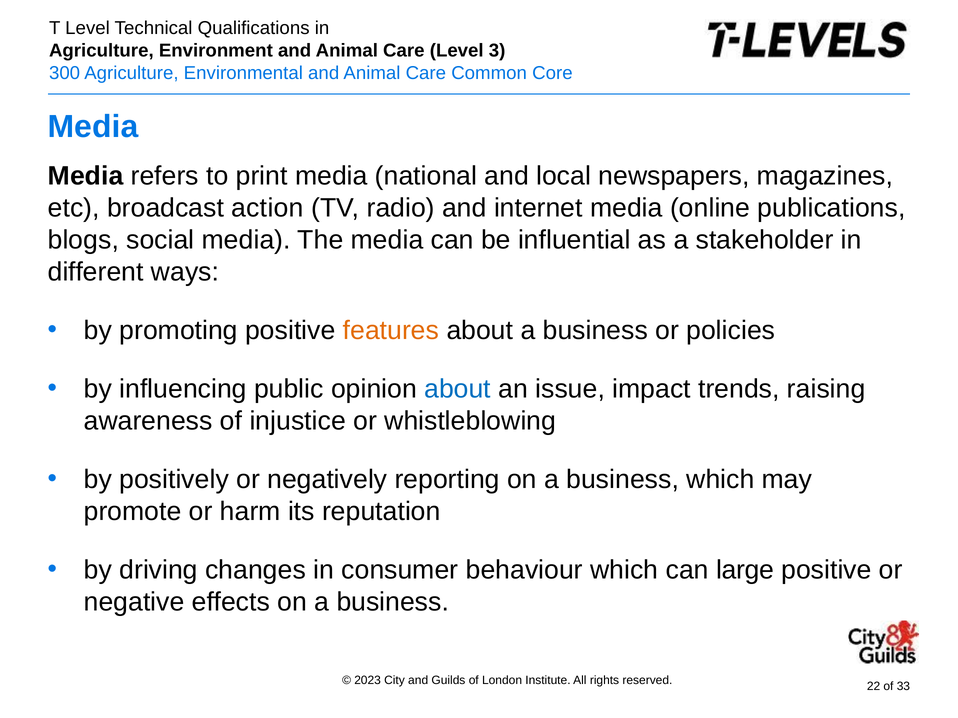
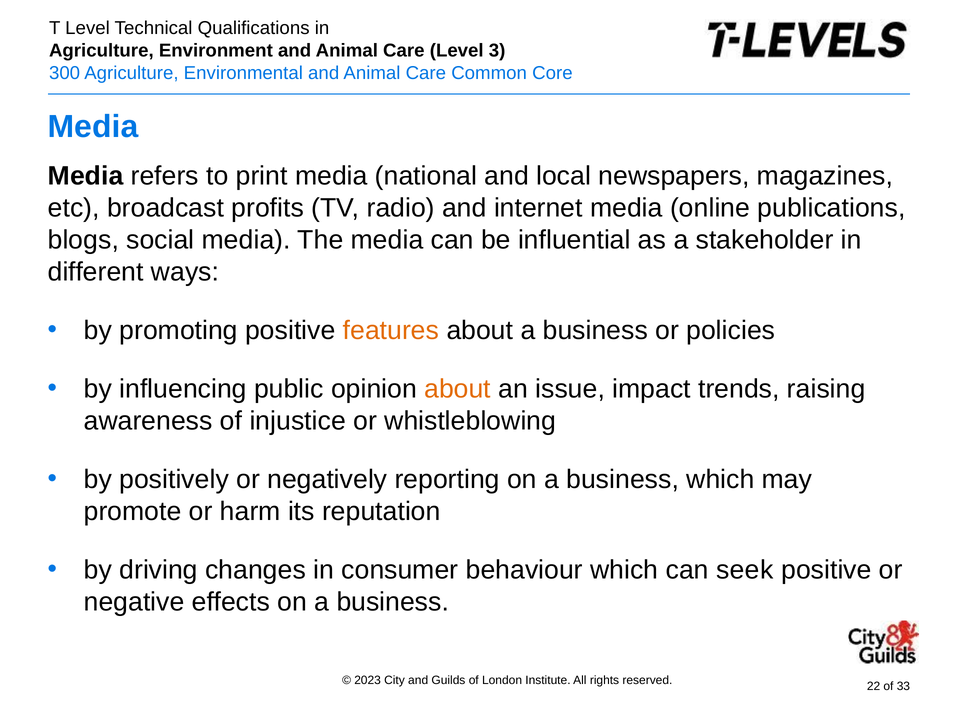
action: action -> profits
about at (458, 389) colour: blue -> orange
large: large -> seek
